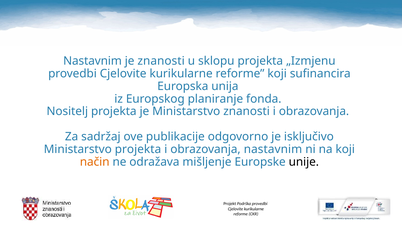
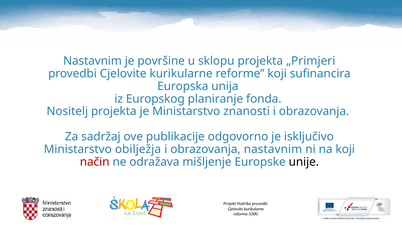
je znanosti: znanosti -> površine
„Izmjenu: „Izmjenu -> „Primjeri
Ministarstvo projekta: projekta -> obilježja
način colour: orange -> red
